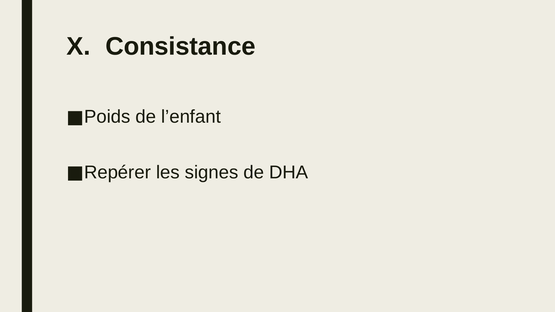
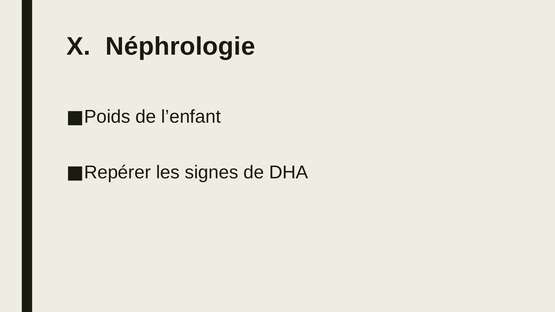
Consistance: Consistance -> Néphrologie
